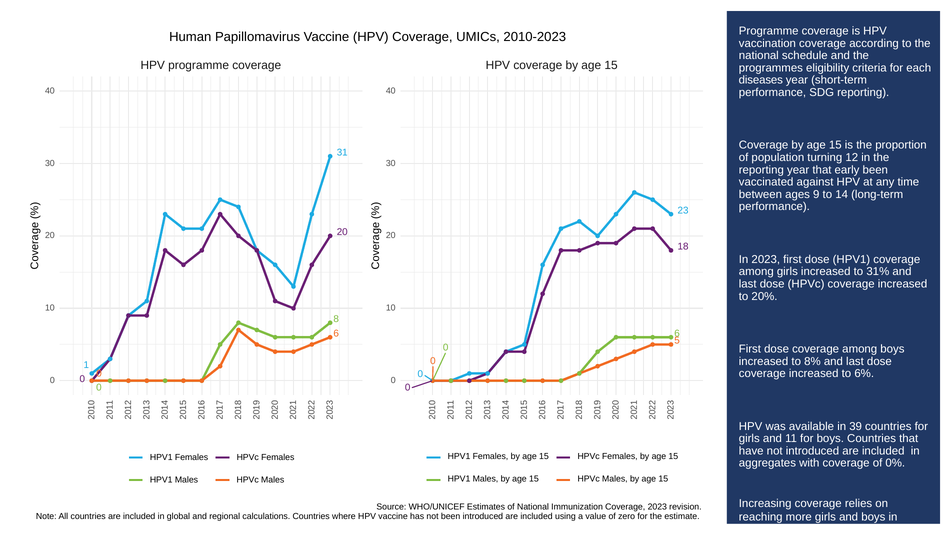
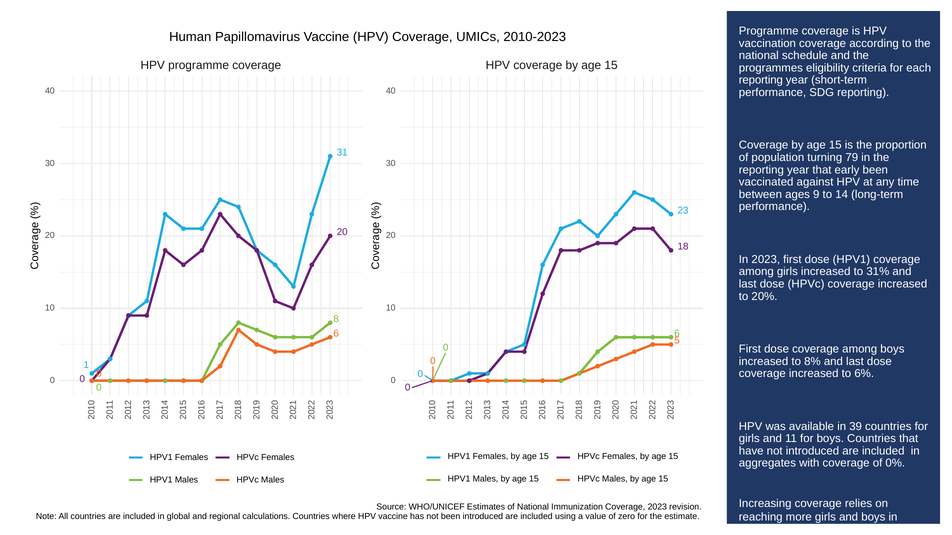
diseases at (761, 80): diseases -> reporting
12: 12 -> 79
